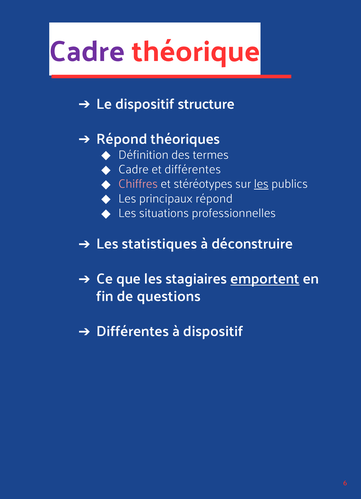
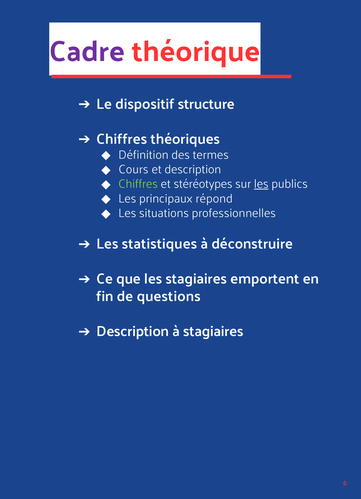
Répond at (122, 139): Répond -> Chiffres
Cadre at (133, 169): Cadre -> Cours
et différentes: différentes -> description
Chiffres at (138, 184) colour: pink -> light green
emportent underline: present -> none
Différentes at (133, 331): Différentes -> Description
à dispositif: dispositif -> stagiaires
